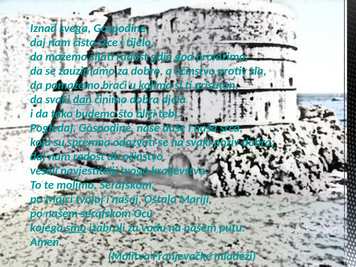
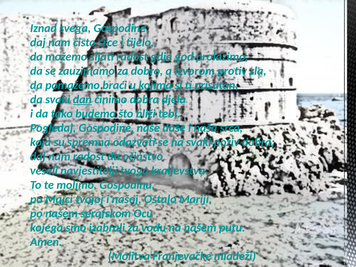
a očinstvo: očinstvo -> izvorom
molimo Serafskom: Serafskom -> Gospodinu
smo underline: present -> none
